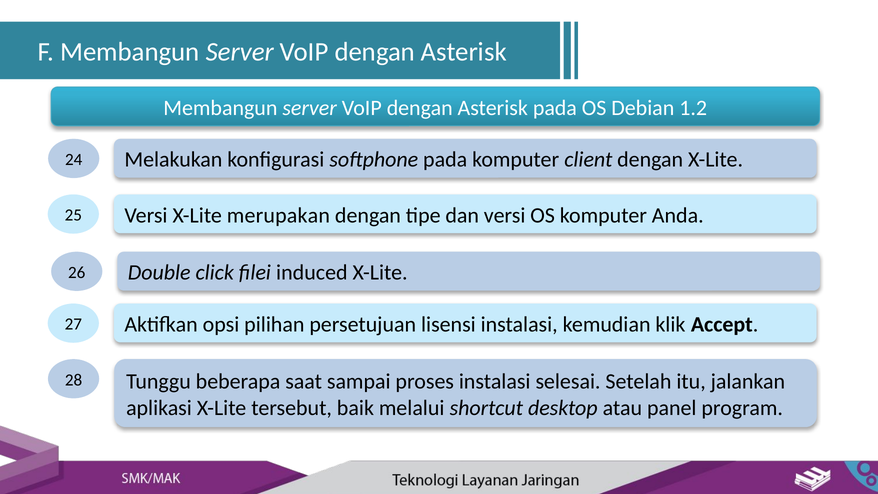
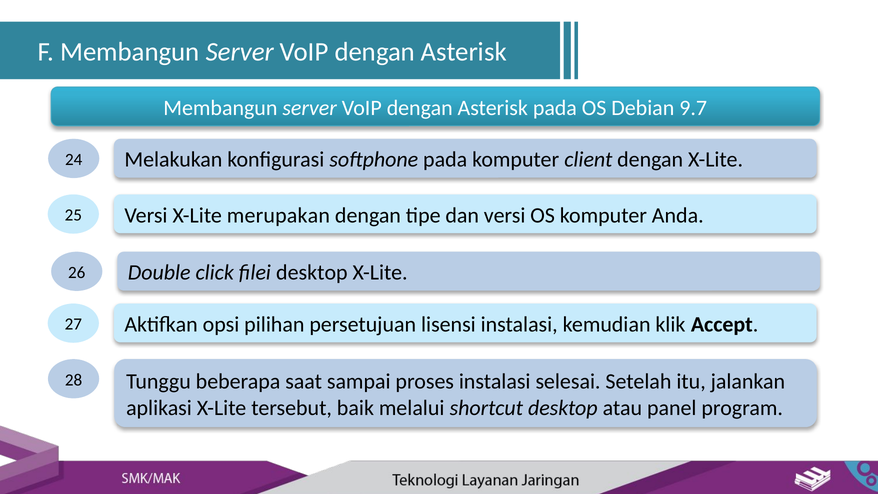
1.2: 1.2 -> 9.7
filei induced: induced -> desktop
